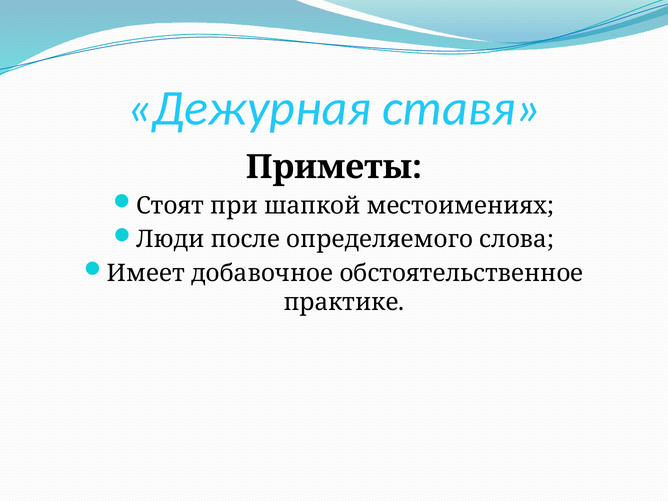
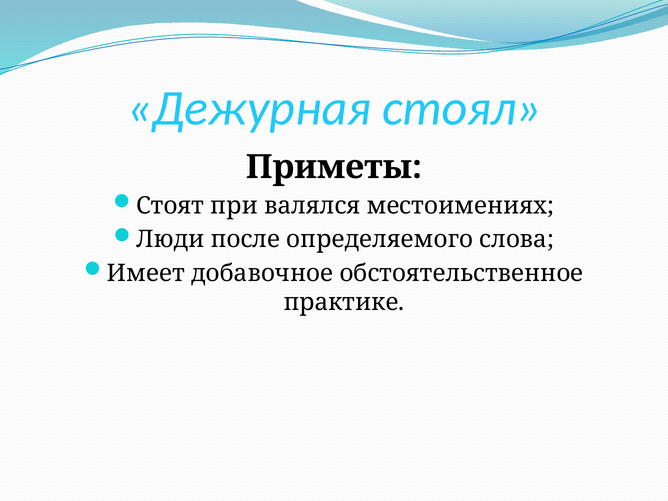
ставя: ставя -> стоял
шапкой: шапкой -> валялся
